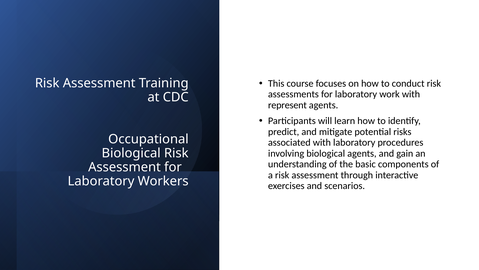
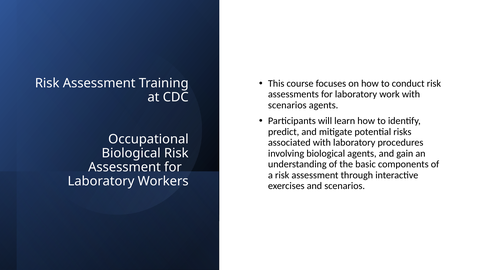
represent at (287, 105): represent -> scenarios
